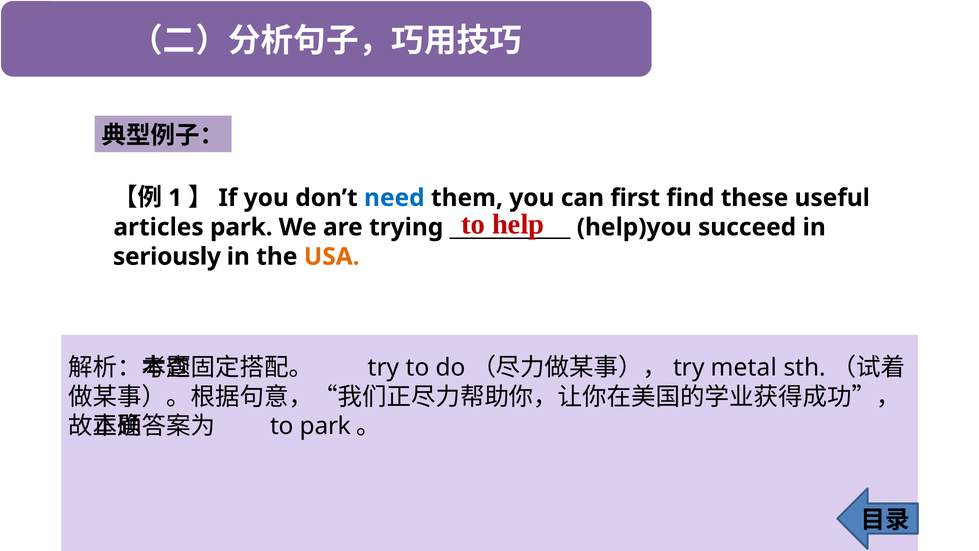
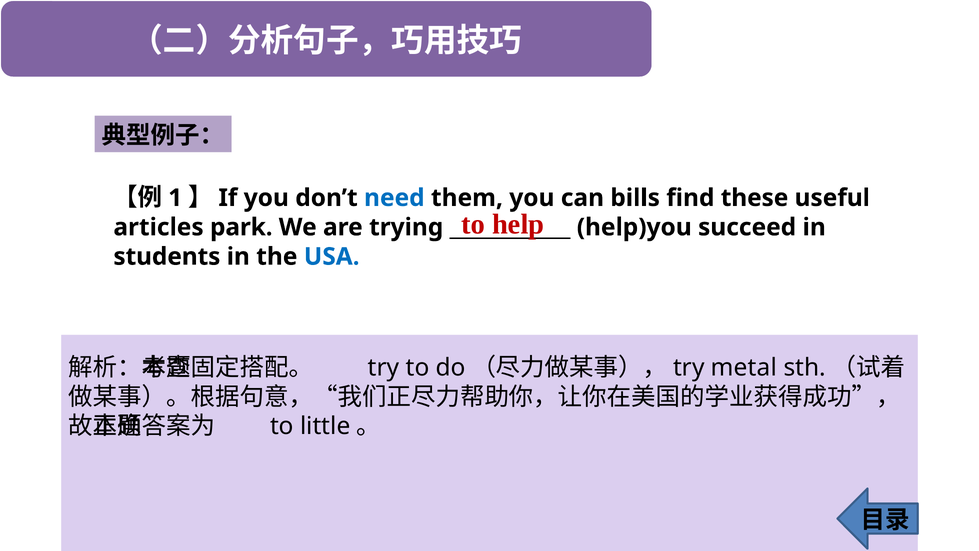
first: first -> bills
seriously: seriously -> students
USA colour: orange -> blue
to park: park -> little
